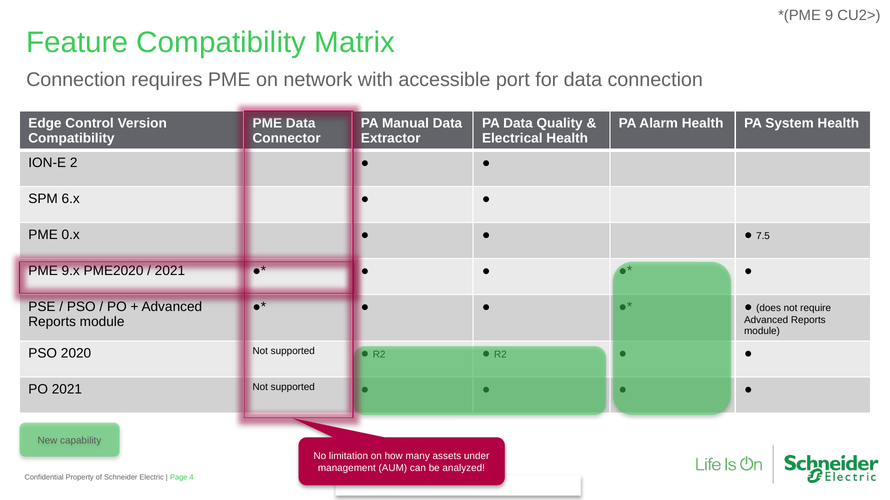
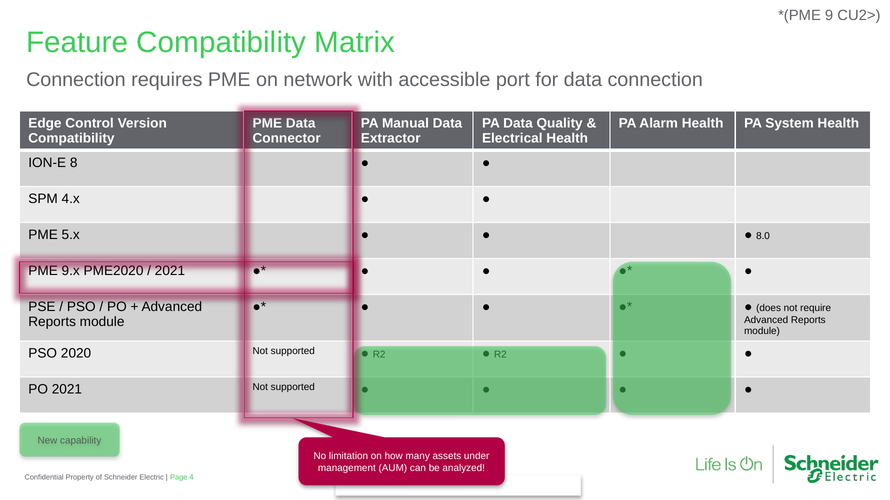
2: 2 -> 8
6.x: 6.x -> 4.x
0.x: 0.x -> 5.x
7.5: 7.5 -> 8.0
